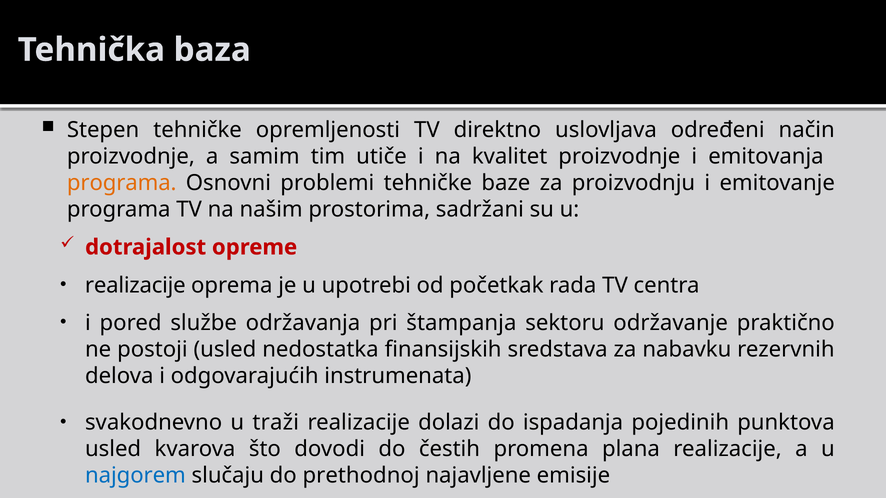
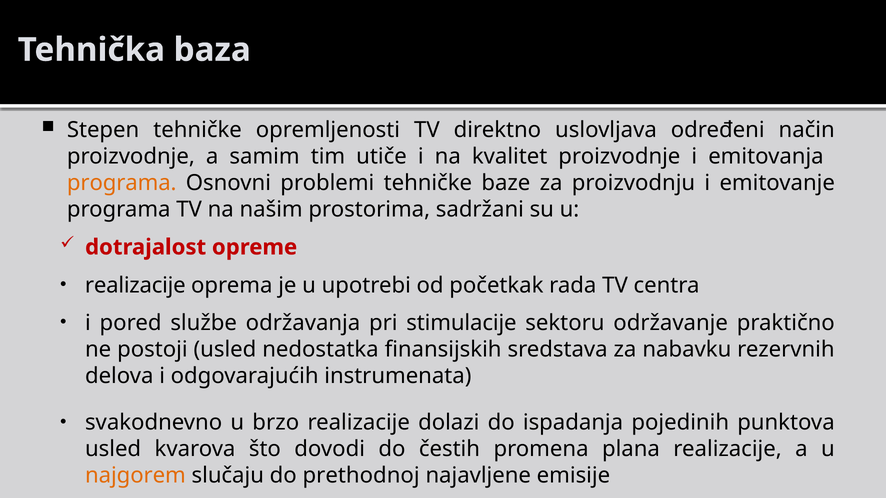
štampanja: štampanja -> stimulacije
traži: traži -> brzo
najgorem colour: blue -> orange
